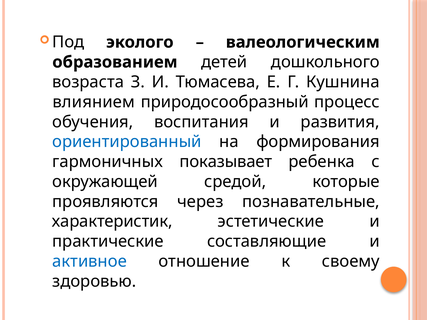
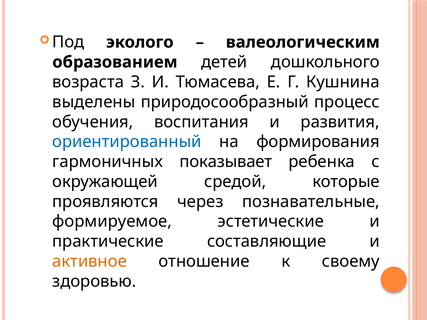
влиянием: влиянием -> выделены
характеристик: характеристик -> формируемое
активное colour: blue -> orange
